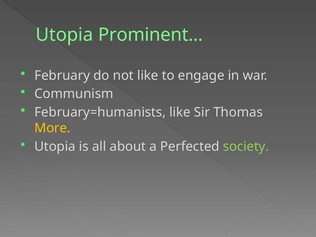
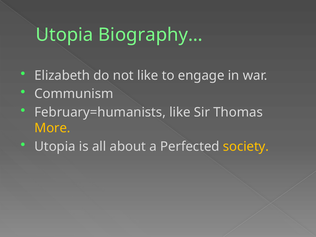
Prominent…: Prominent… -> Biography…
February: February -> Elizabeth
society colour: light green -> yellow
